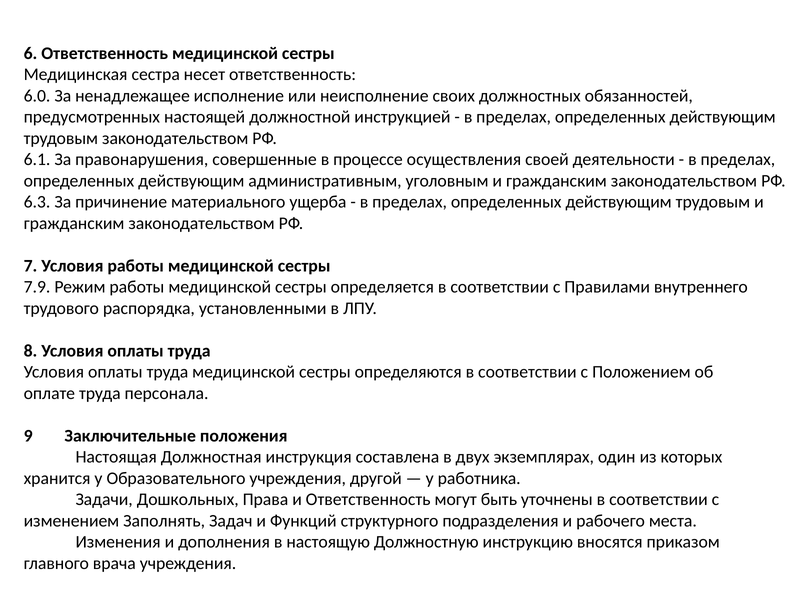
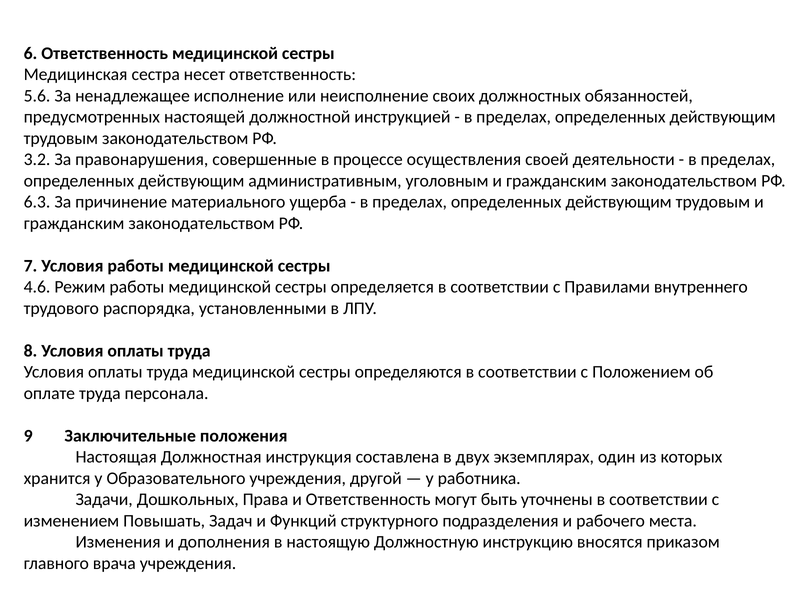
6.0: 6.0 -> 5.6
6.1: 6.1 -> 3.2
7.9: 7.9 -> 4.6
Заполнять: Заполнять -> Повышать
